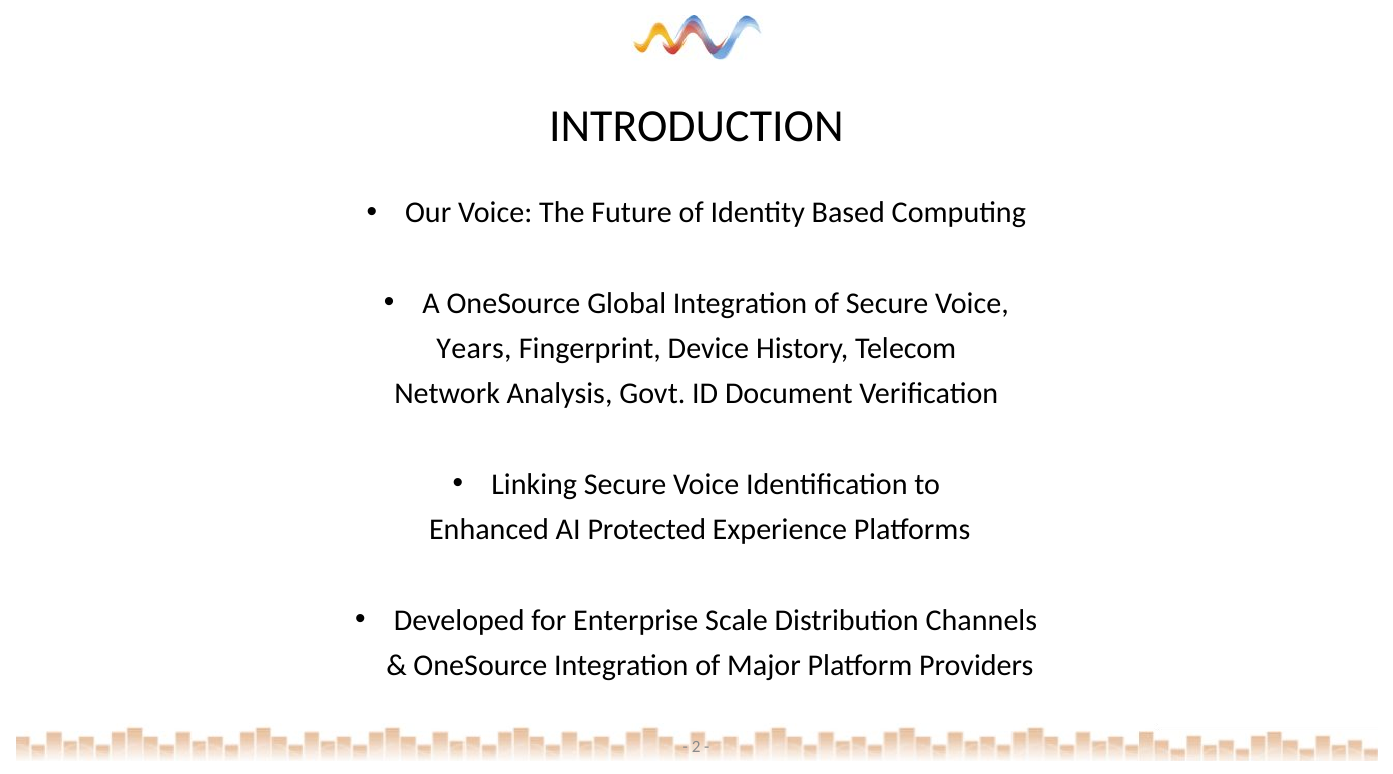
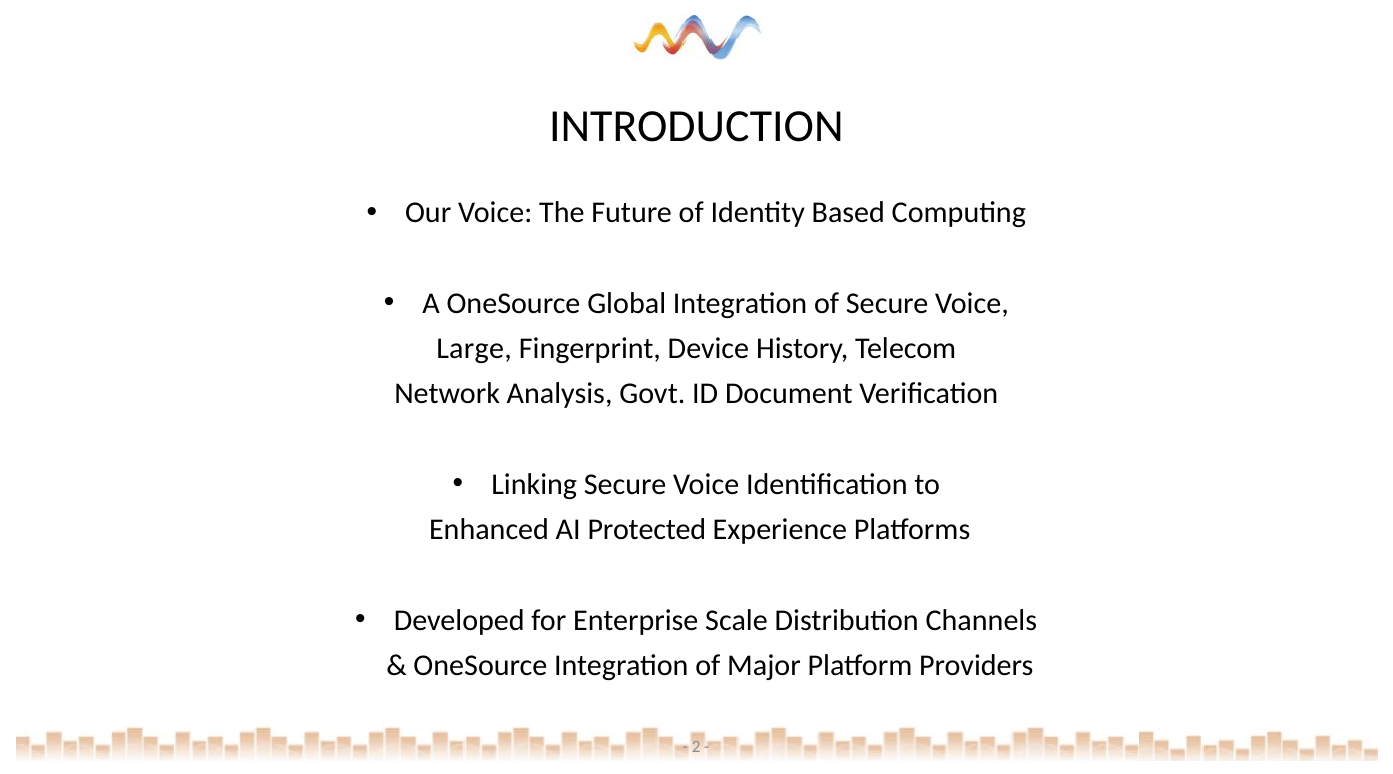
Years: Years -> Large
